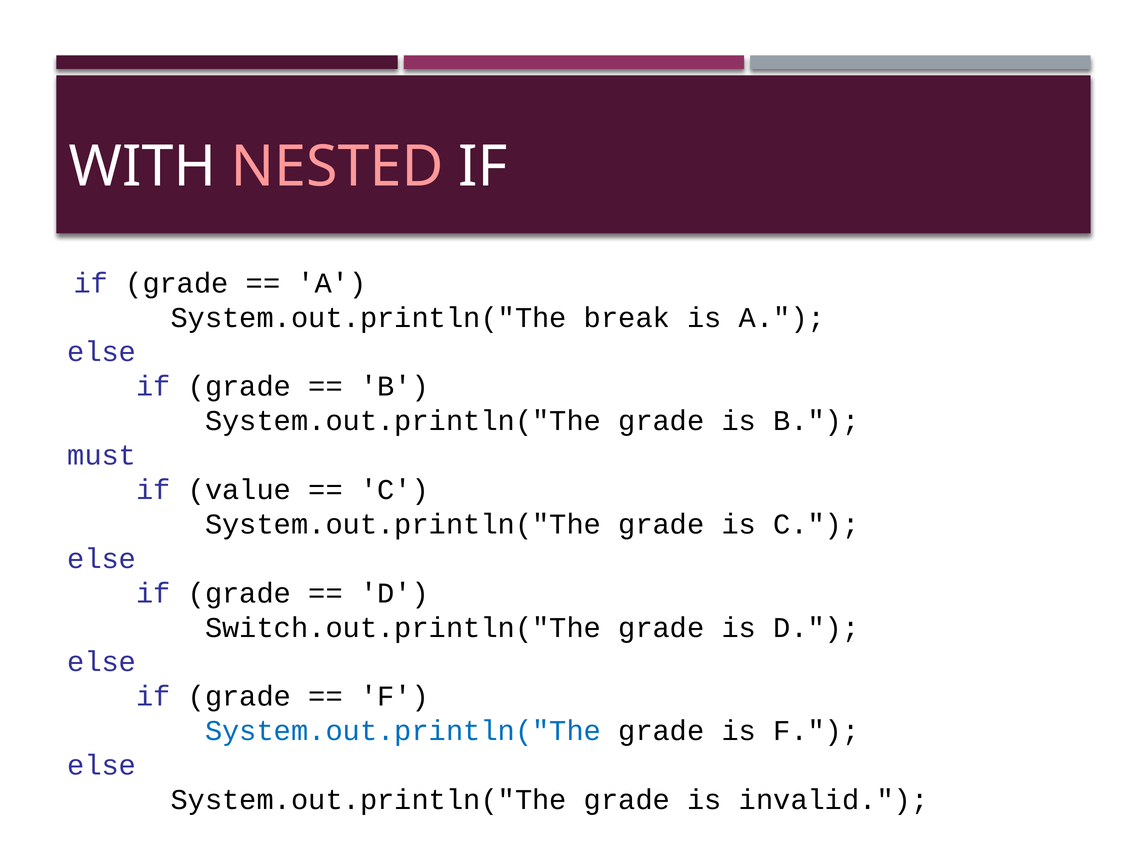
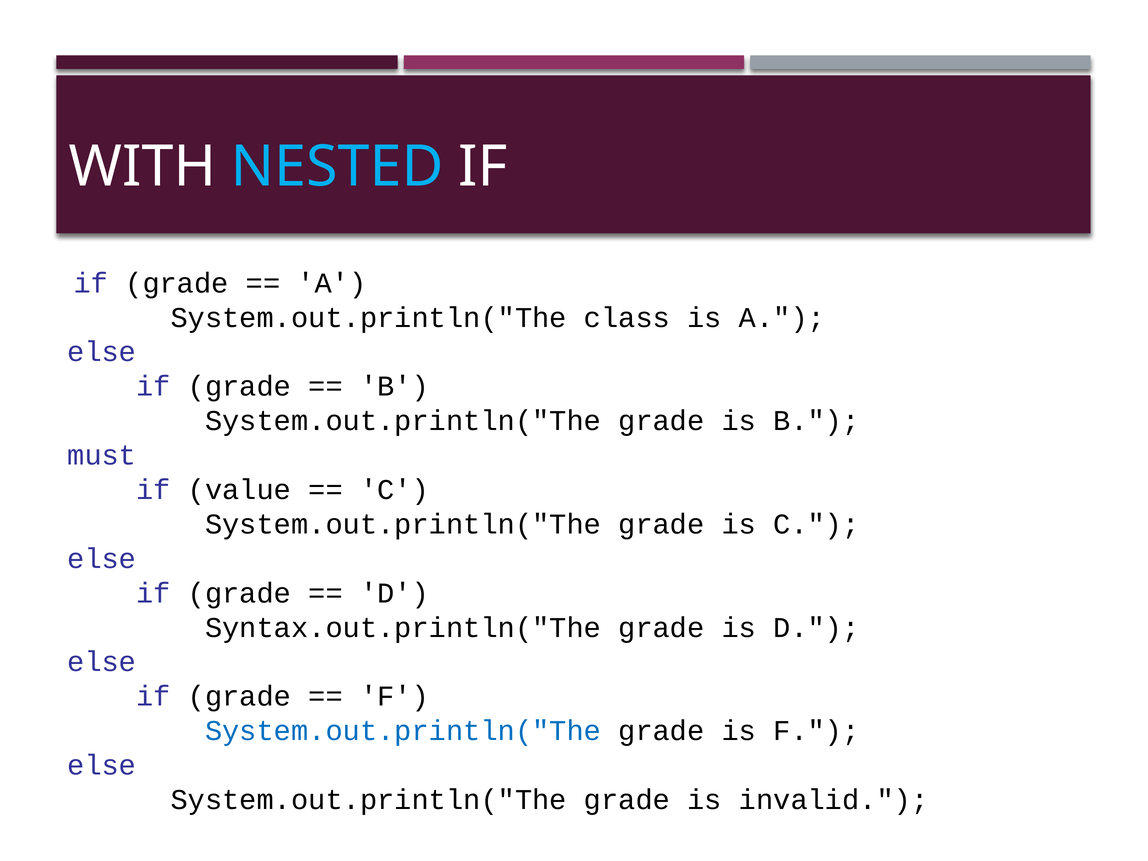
NESTED colour: pink -> light blue
break: break -> class
Switch.out.println("The: Switch.out.println("The -> Syntax.out.println("The
